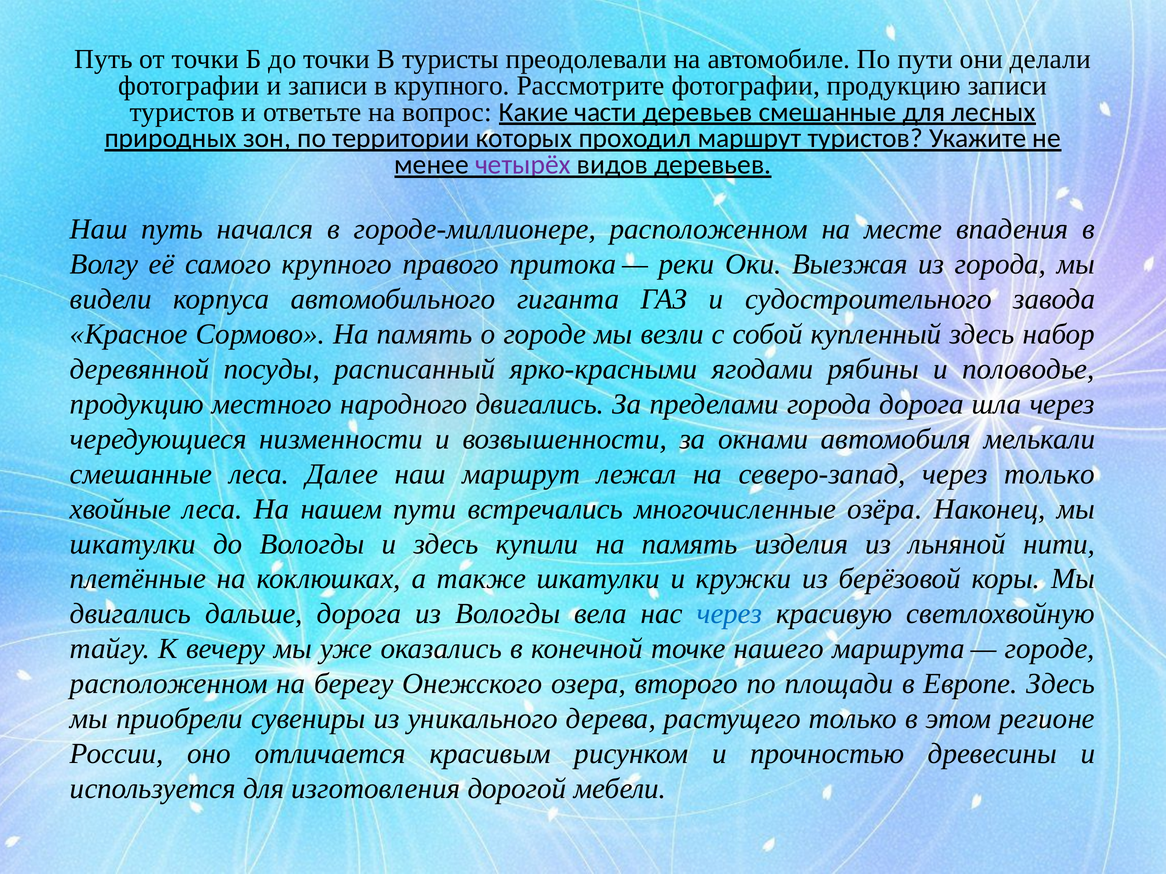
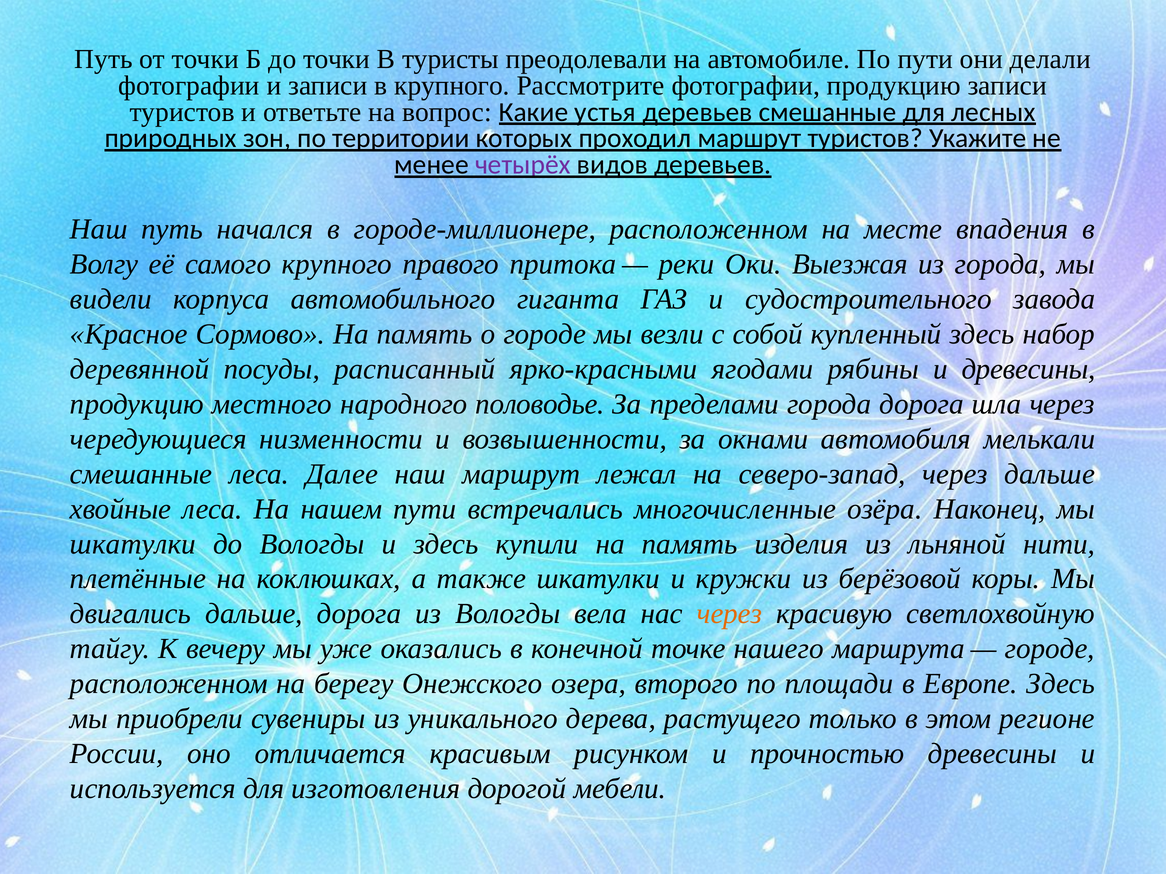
части: части -> устья
и половодье: половодье -> древесины
народного двигались: двигались -> половодье
через только: только -> дальше
через at (729, 614) colour: blue -> orange
